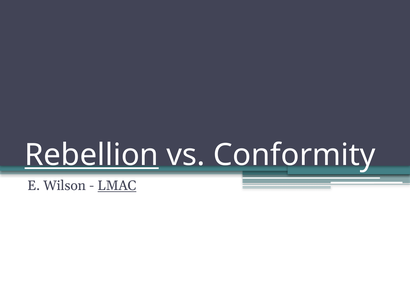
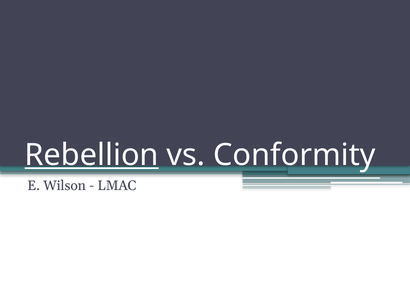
LMAC underline: present -> none
